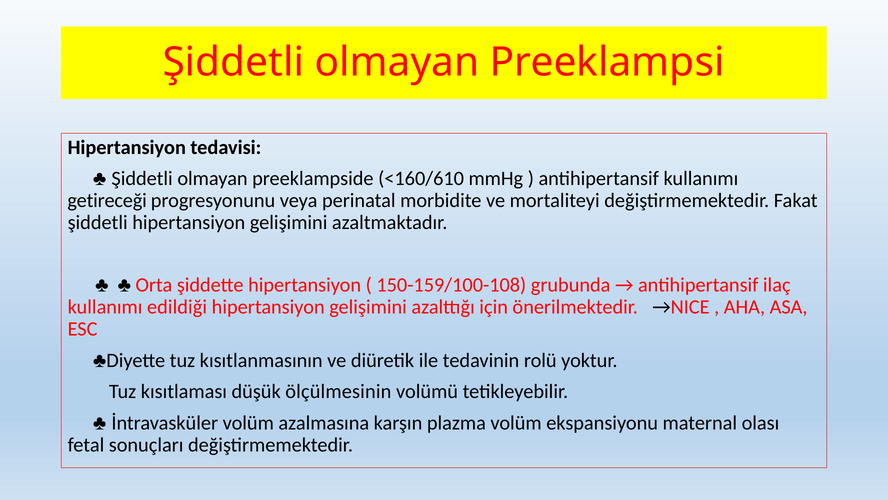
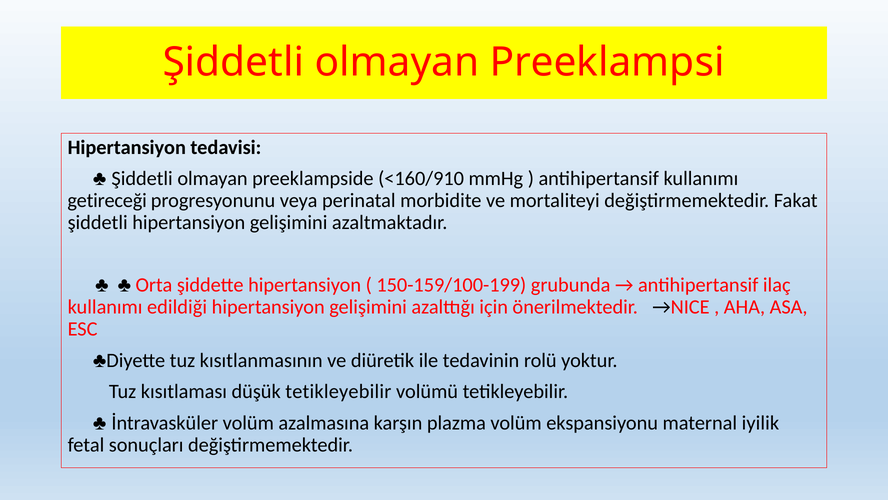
<160/610: <160/610 -> <160/910
150-159/100-108: 150-159/100-108 -> 150-159/100-199
düşük ölçülmesinin: ölçülmesinin -> tetikleyebilir
olası: olası -> iyilik
